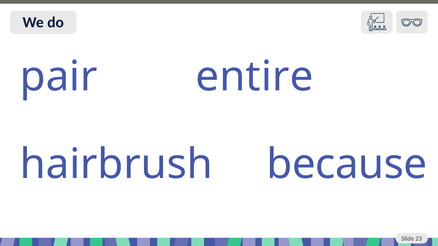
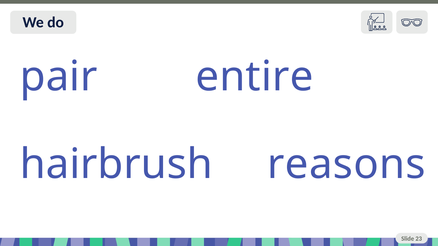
because: because -> reasons
